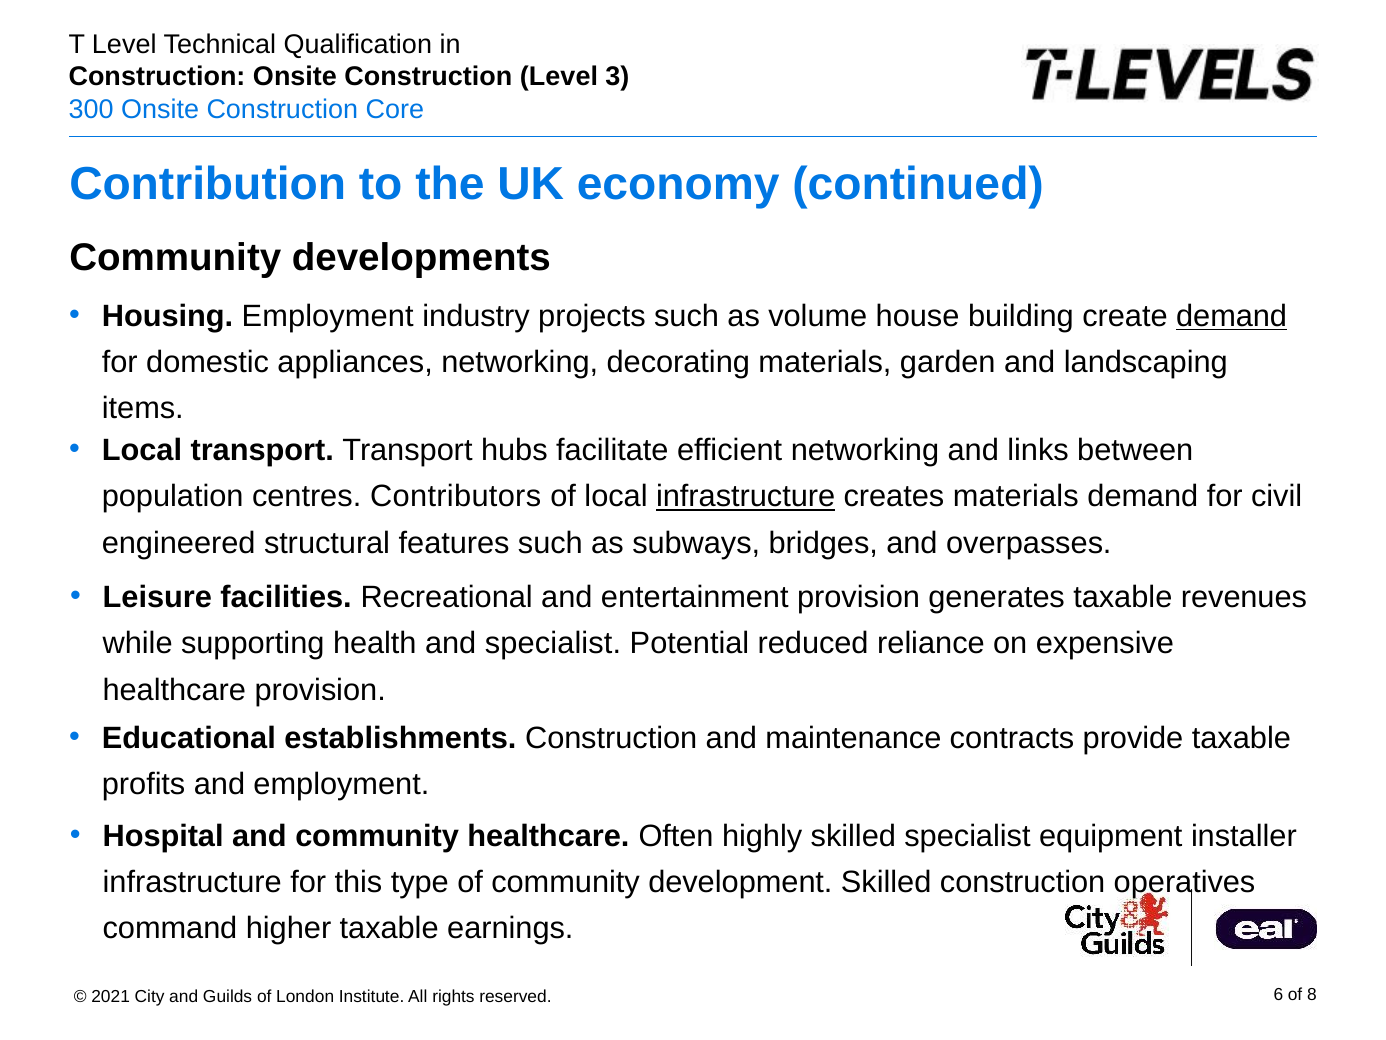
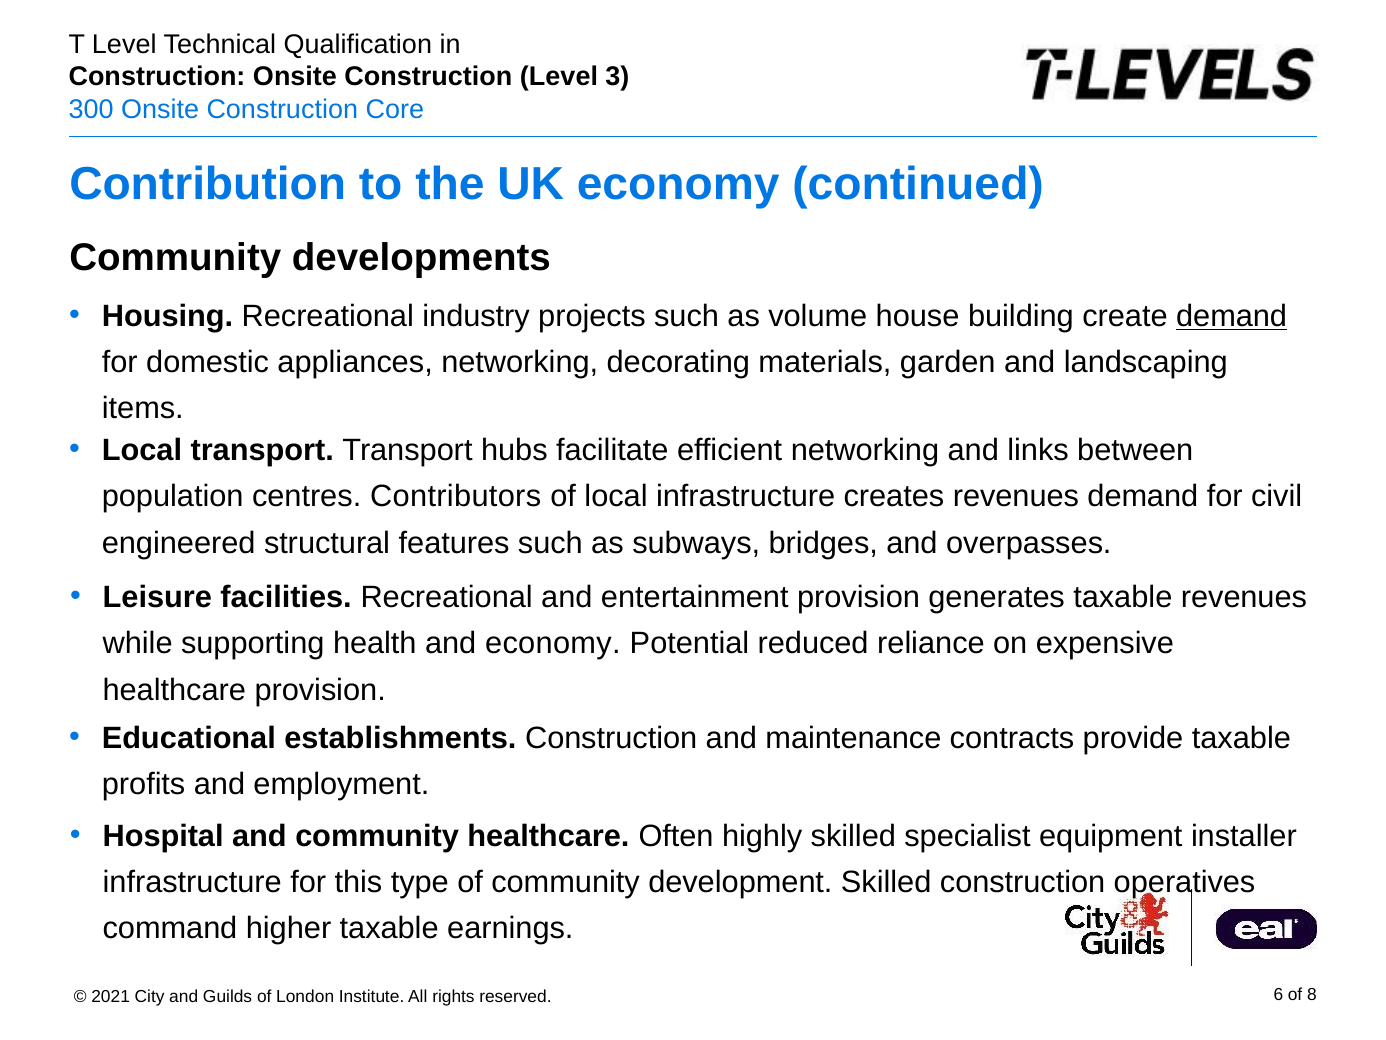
Housing Employment: Employment -> Recreational
infrastructure at (746, 496) underline: present -> none
creates materials: materials -> revenues
and specialist: specialist -> economy
